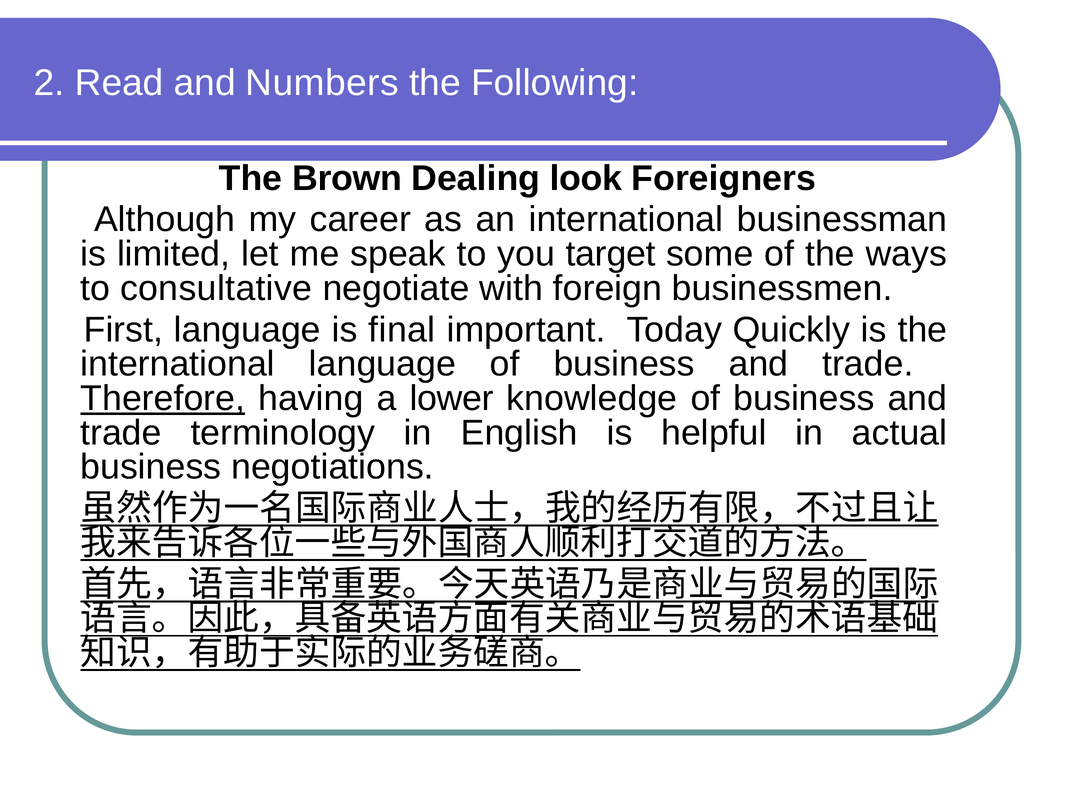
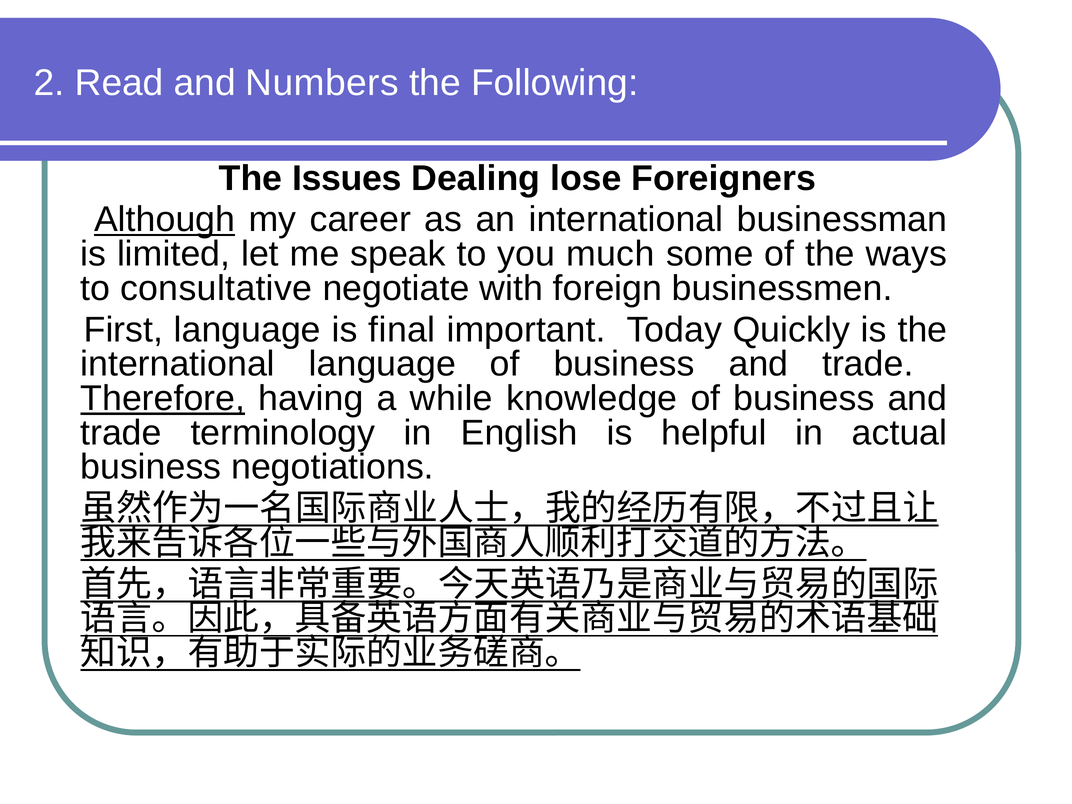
Brown: Brown -> Issues
look: look -> lose
Although underline: none -> present
target: target -> much
lower: lower -> while
